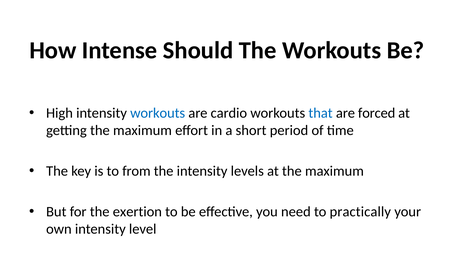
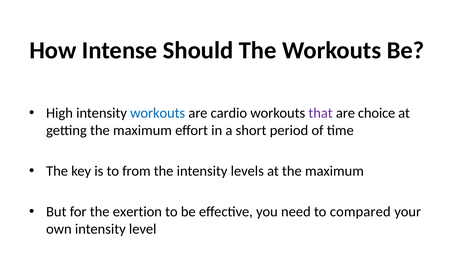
that colour: blue -> purple
forced: forced -> choice
practically: practically -> compared
